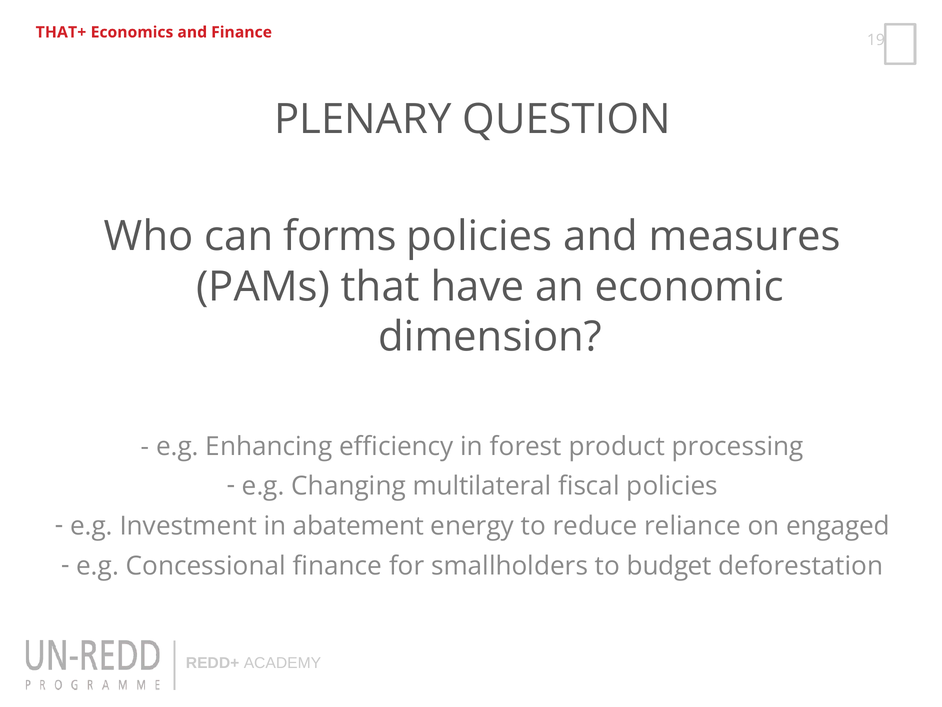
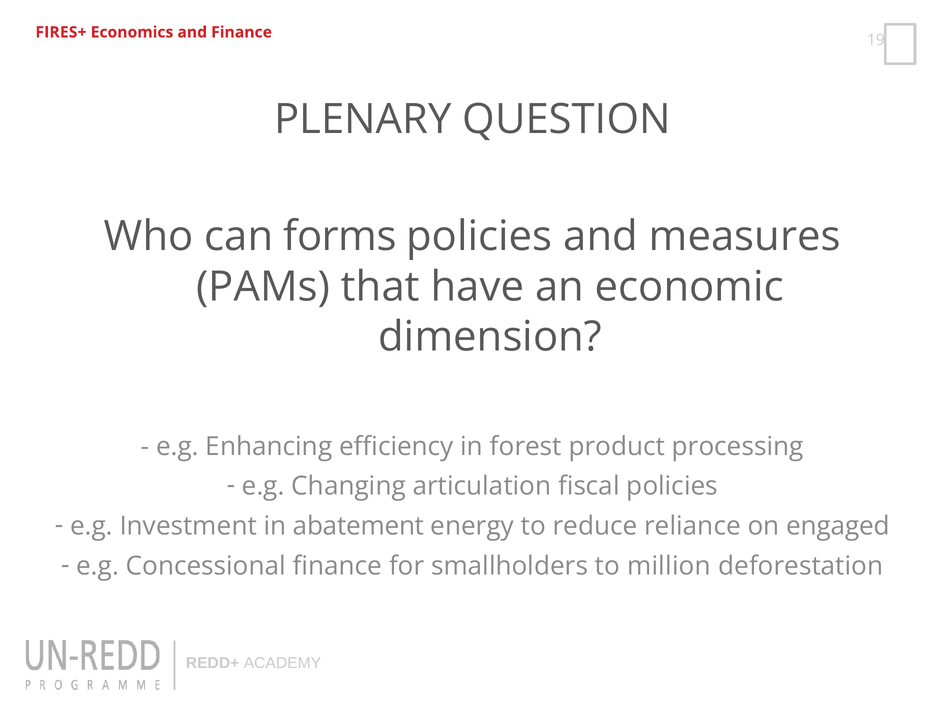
THAT+: THAT+ -> FIRES+
multilateral: multilateral -> articulation
budget: budget -> million
